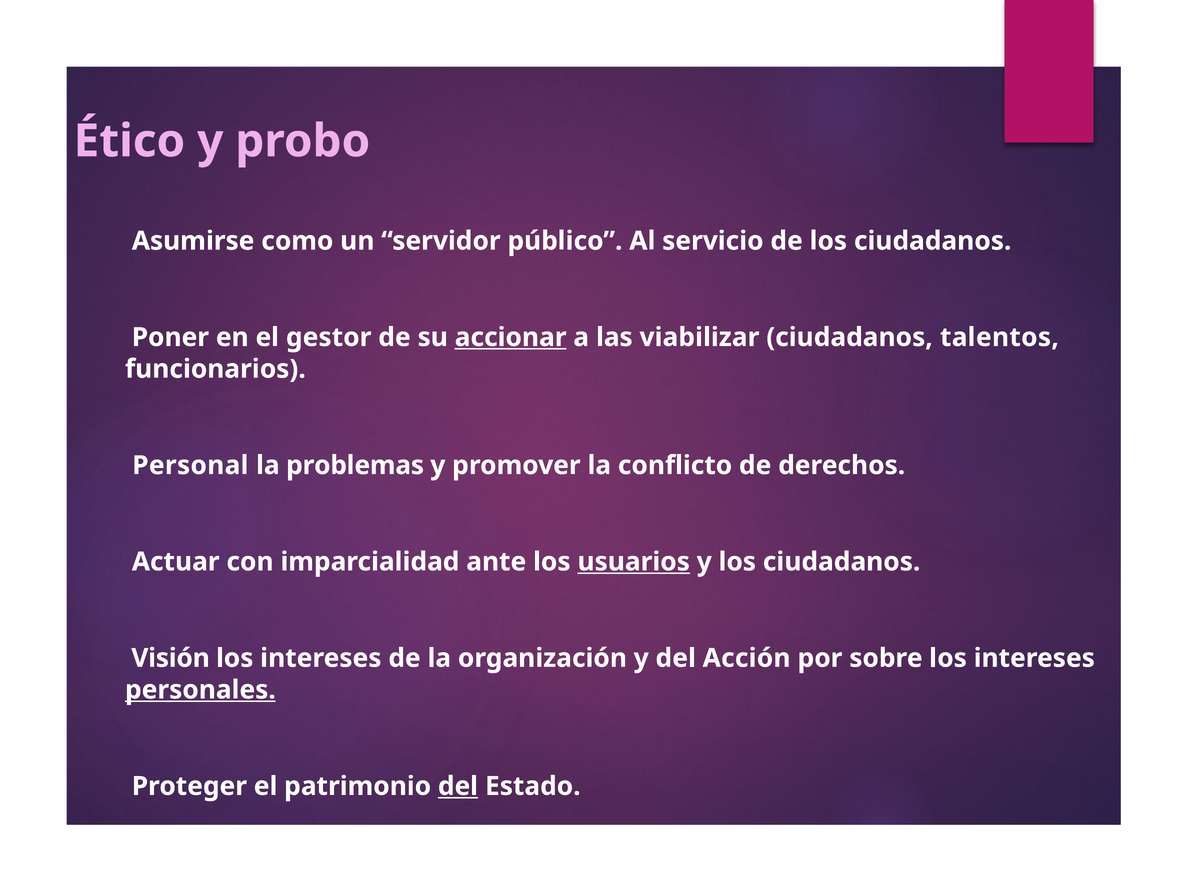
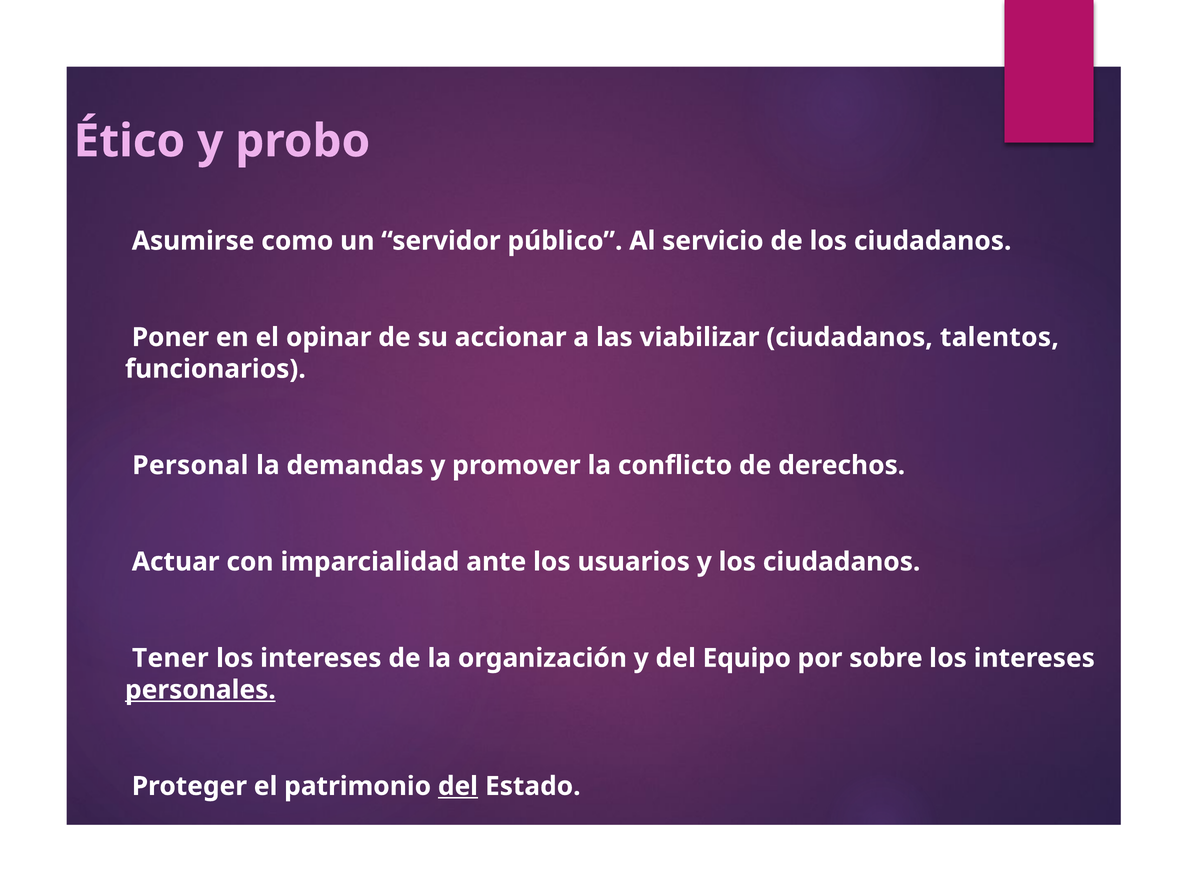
gestor: gestor -> opinar
accionar underline: present -> none
problemas: problemas -> demandas
usuarios underline: present -> none
Visión: Visión -> Tener
Acción: Acción -> Equipo
